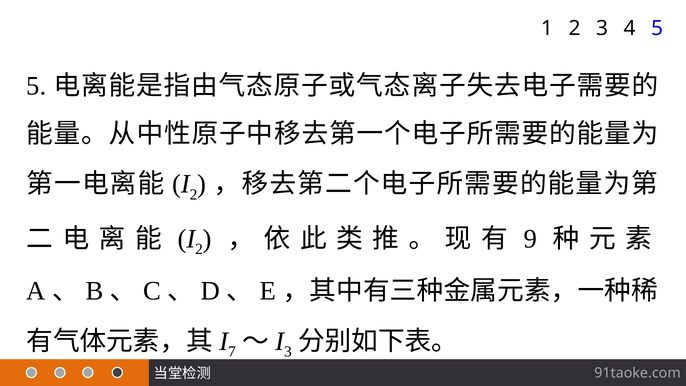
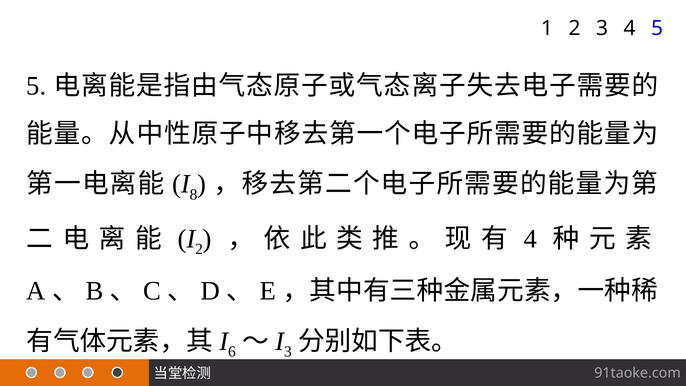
2 at (194, 194): 2 -> 8
9 at (530, 239): 9 -> 4
7: 7 -> 6
